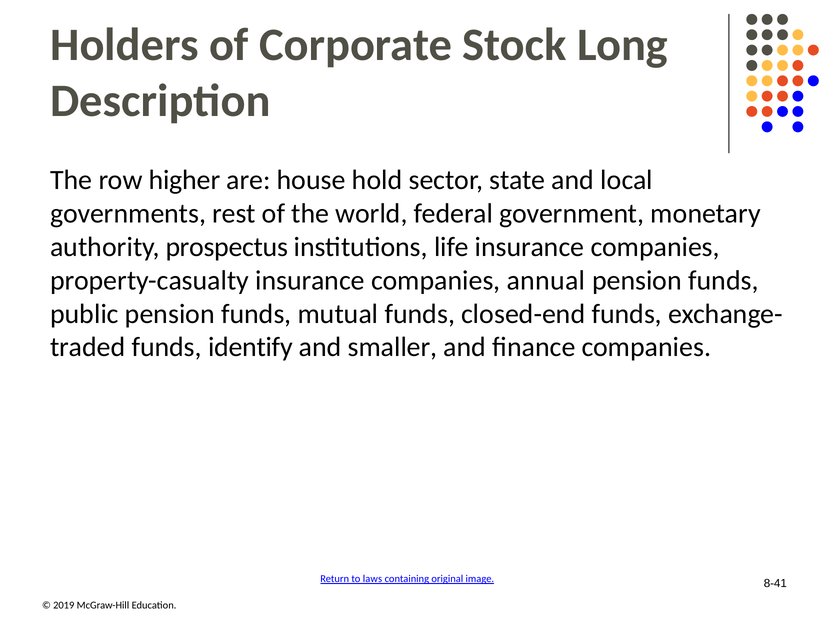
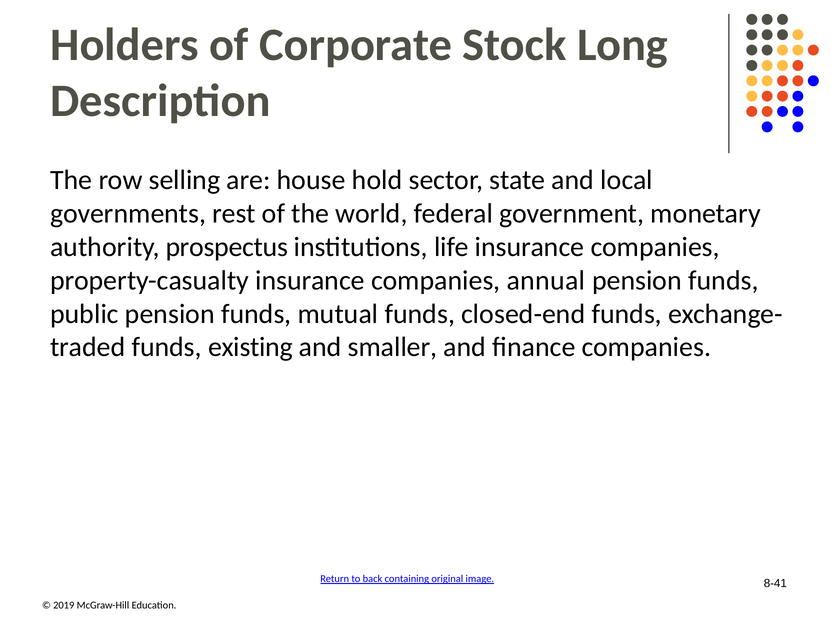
higher: higher -> selling
identify: identify -> existing
laws: laws -> back
